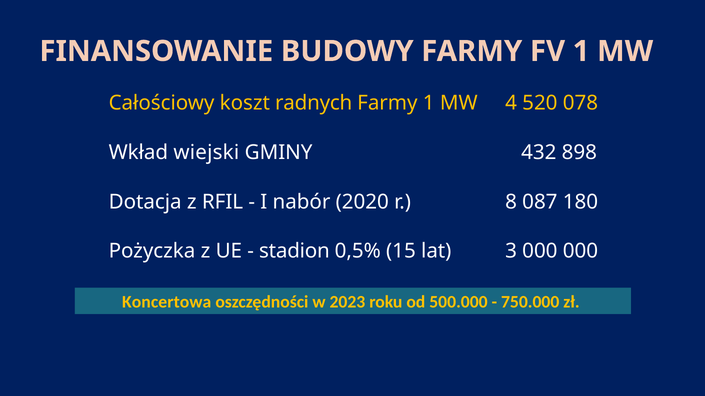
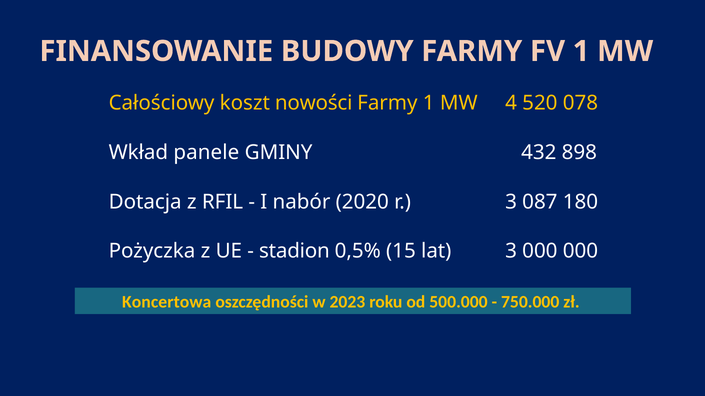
radnych: radnych -> nowości
wiejski: wiejski -> panele
r 8: 8 -> 3
